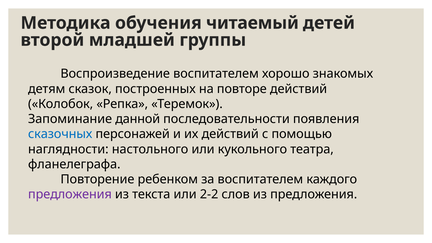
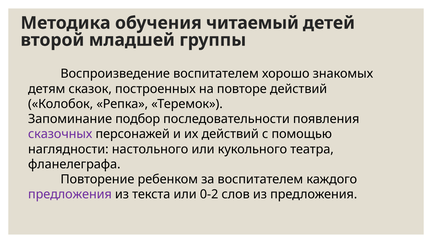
данной: данной -> подбор
сказочных colour: blue -> purple
2-2: 2-2 -> 0-2
